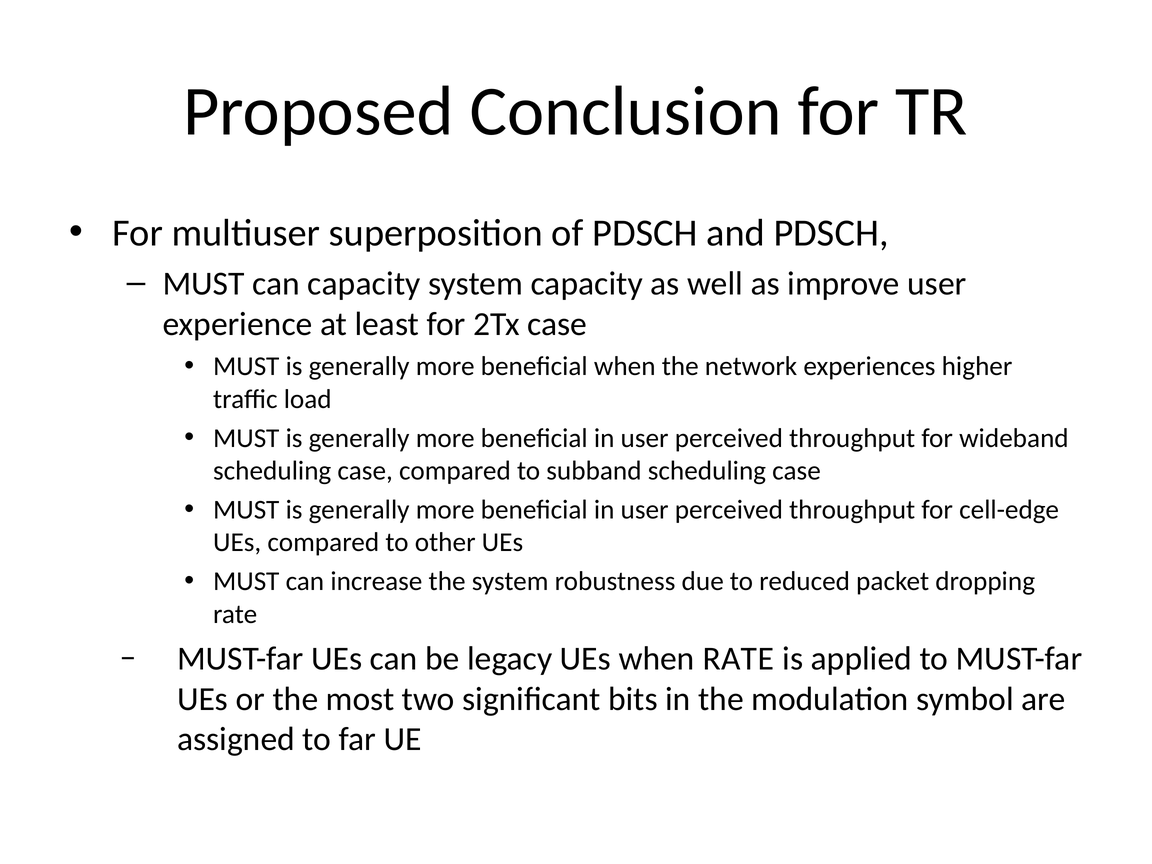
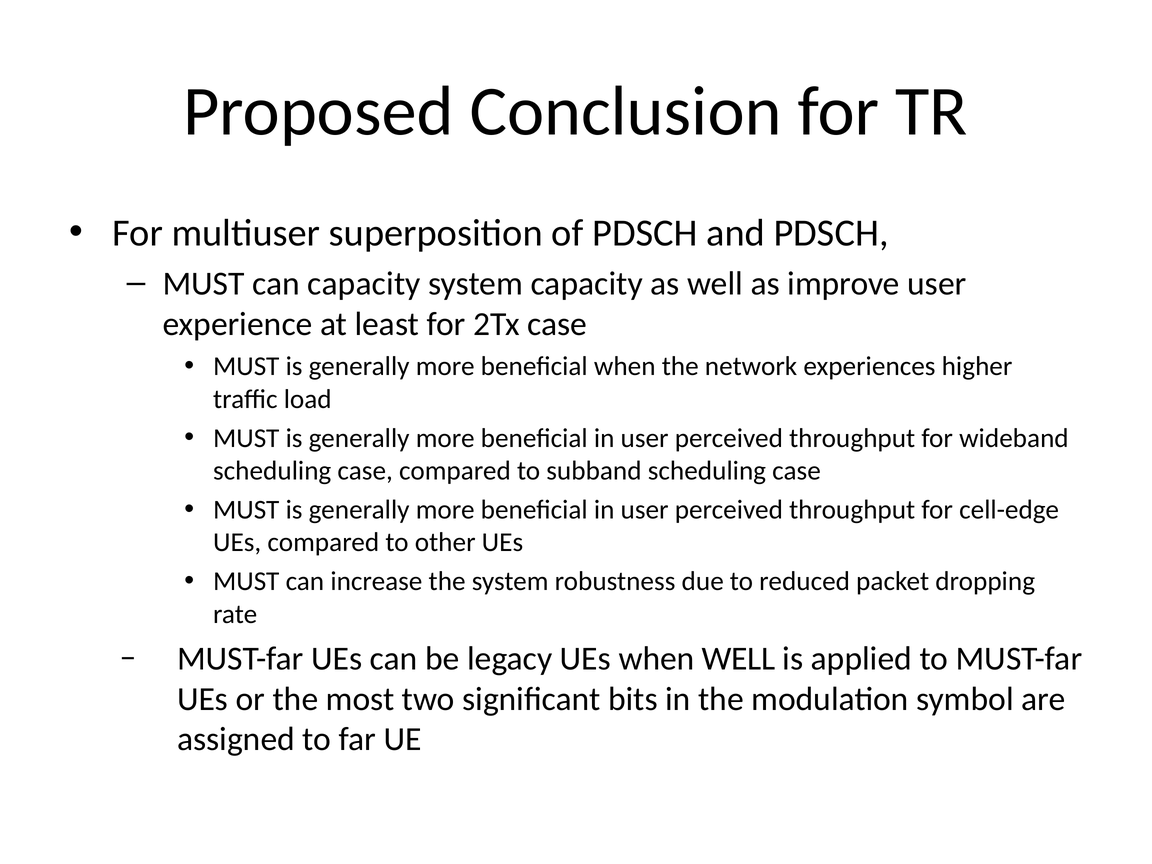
when RATE: RATE -> WELL
